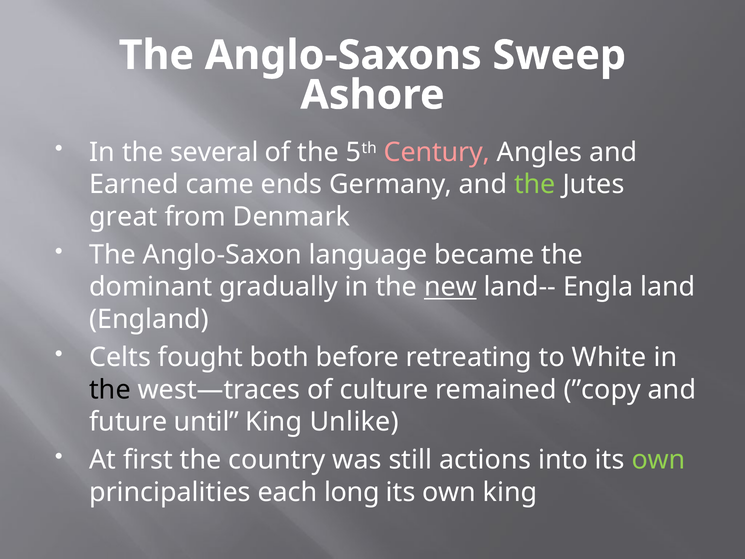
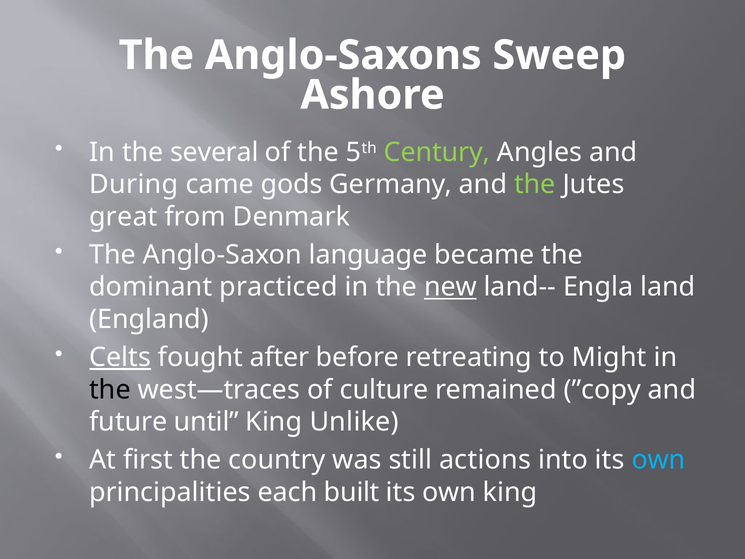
Century colour: pink -> light green
Earned: Earned -> During
ends: ends -> gods
gradually: gradually -> practiced
Celts underline: none -> present
both: both -> after
White: White -> Might
own at (658, 460) colour: light green -> light blue
long: long -> built
